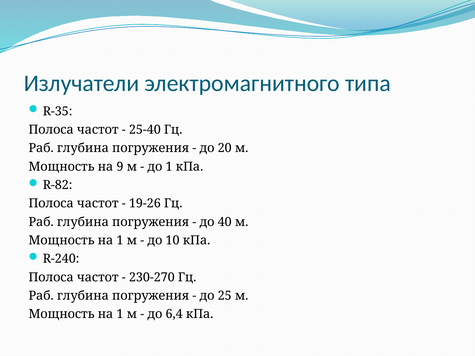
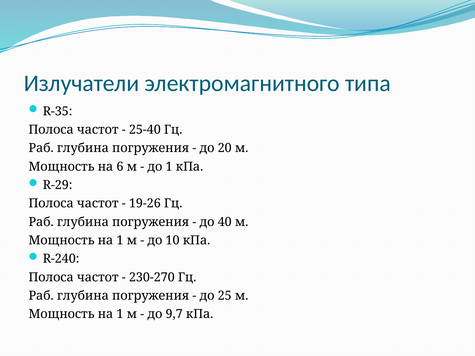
9: 9 -> 6
R-82: R-82 -> R-29
6,4: 6,4 -> 9,7
